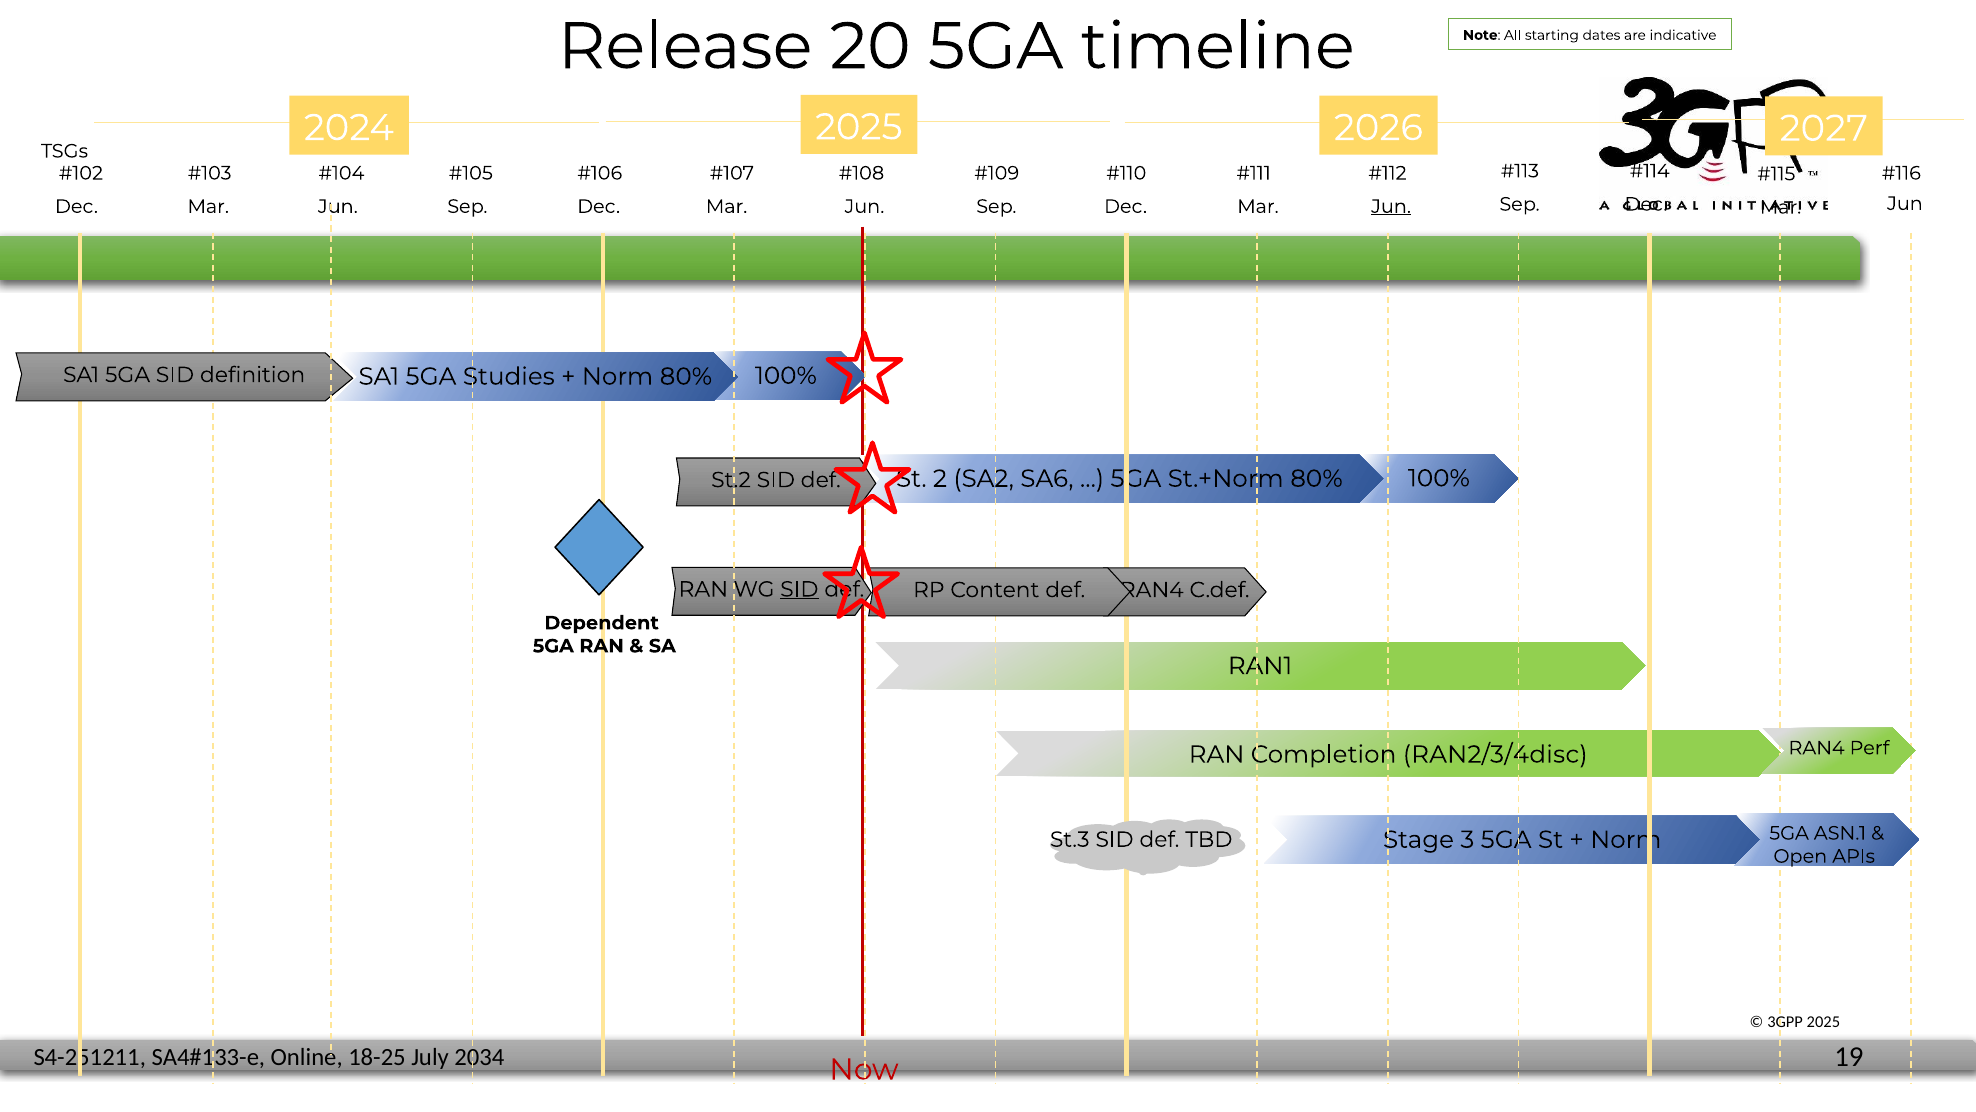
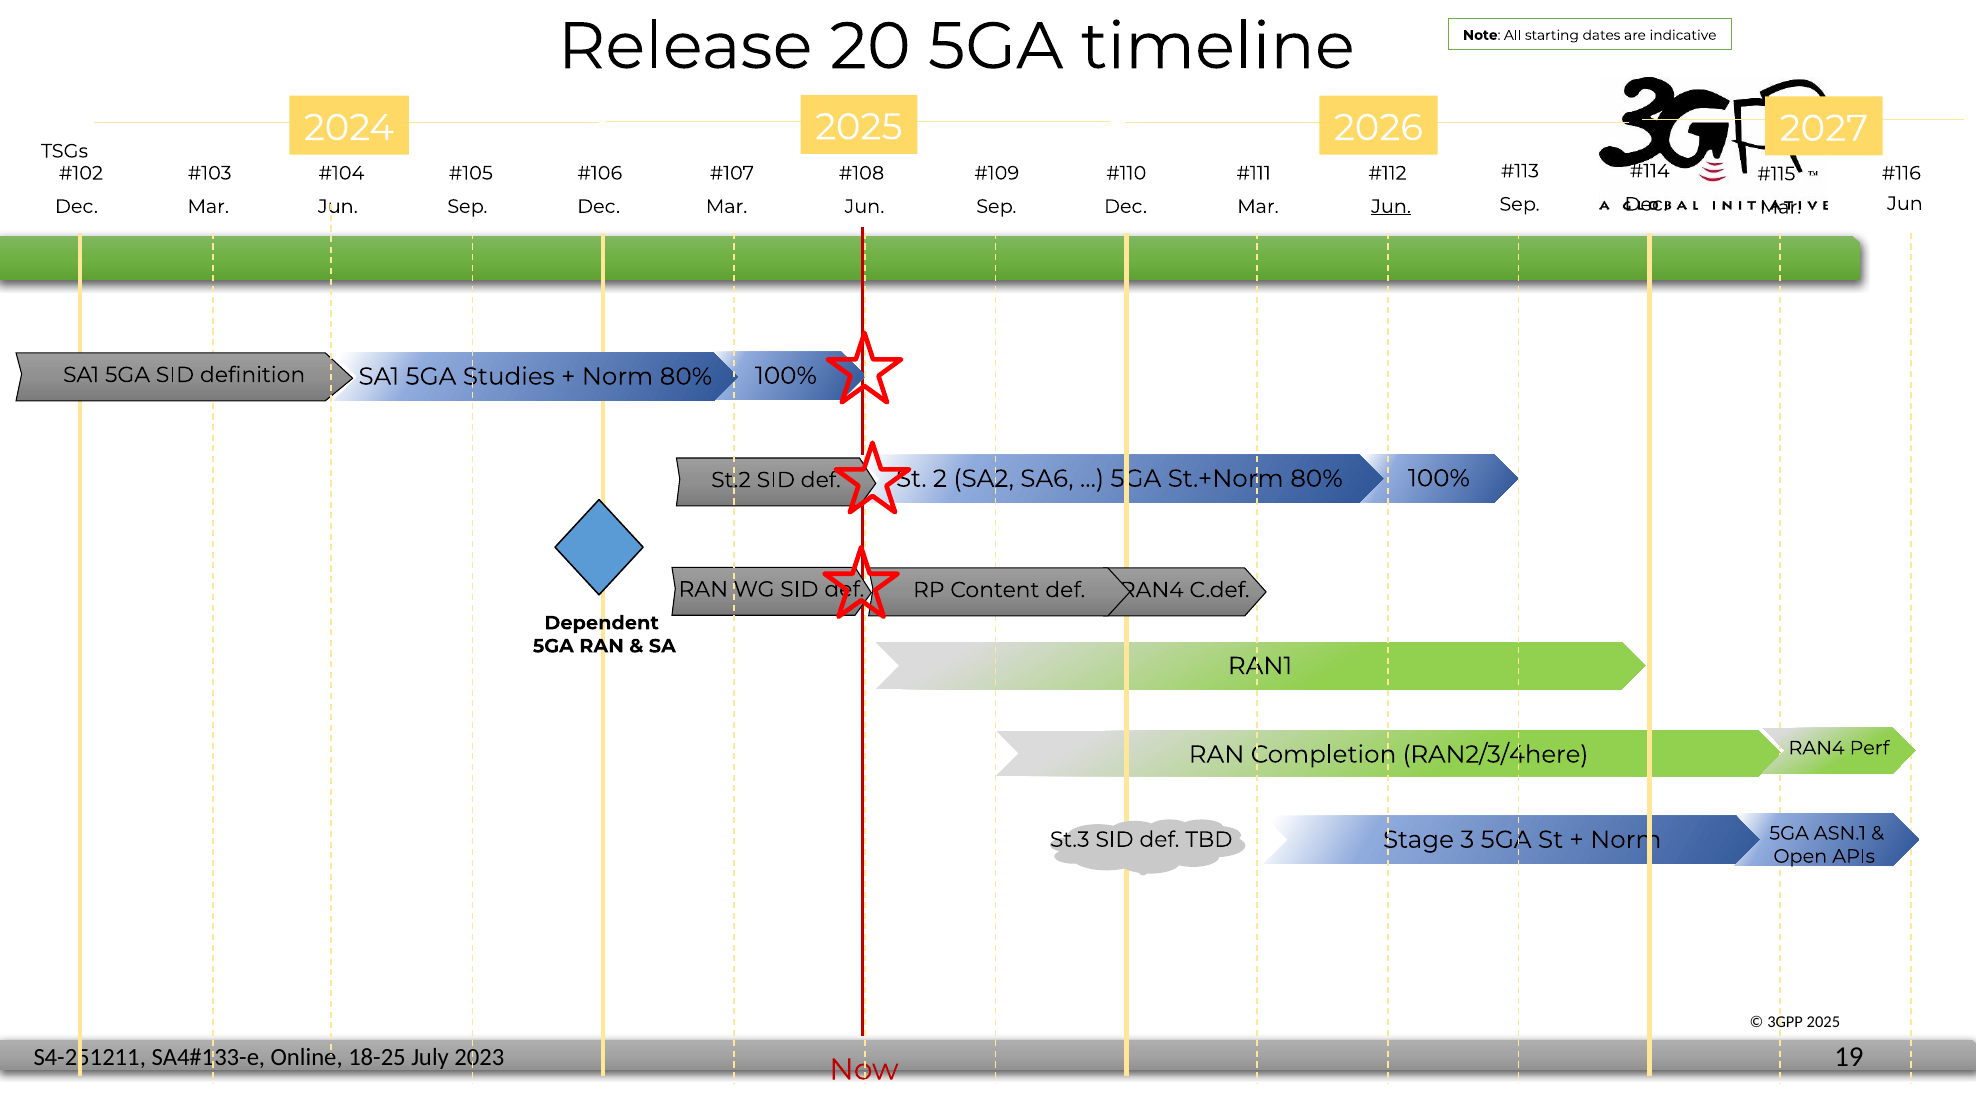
SID at (799, 589) underline: present -> none
RAN2/3/4disc: RAN2/3/4disc -> RAN2/3/4here
2034: 2034 -> 2023
